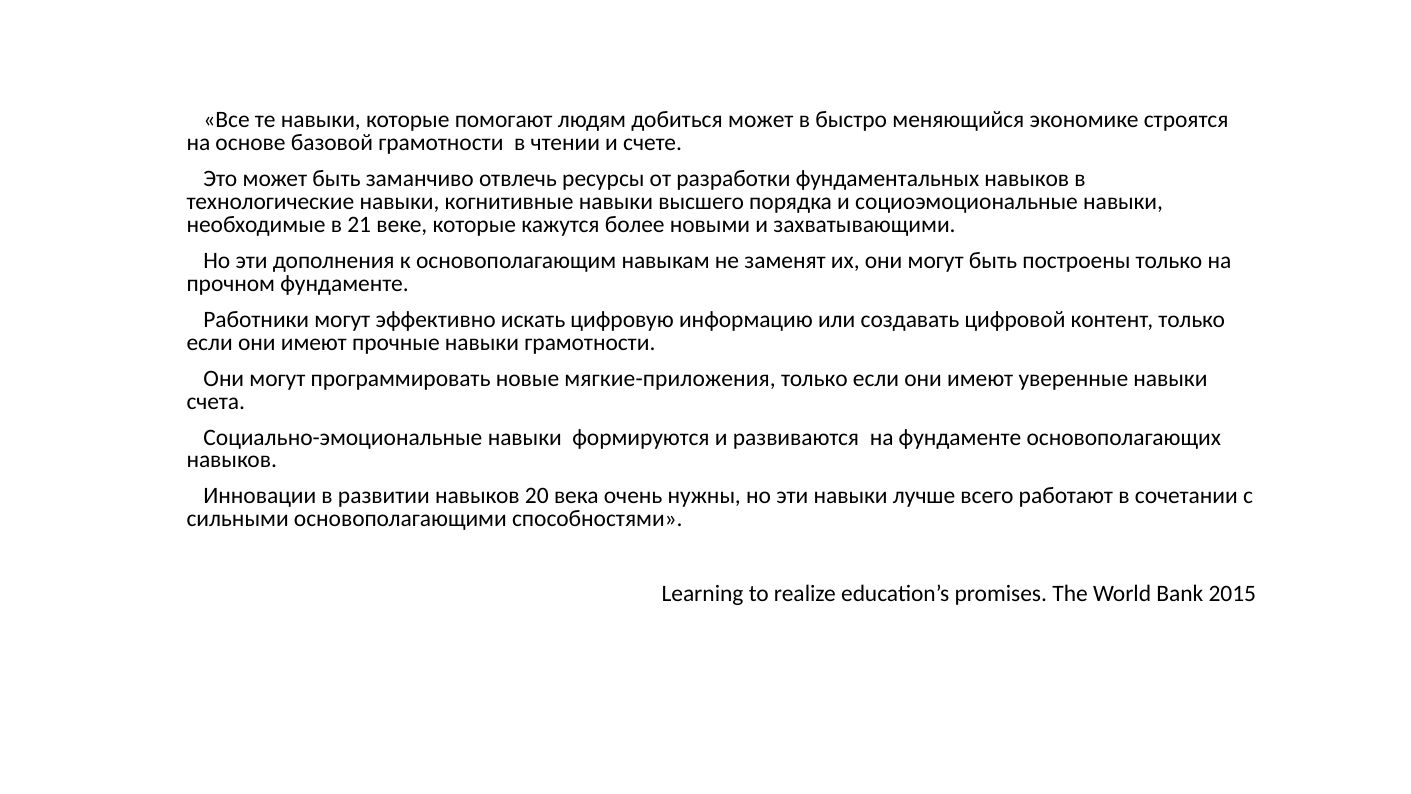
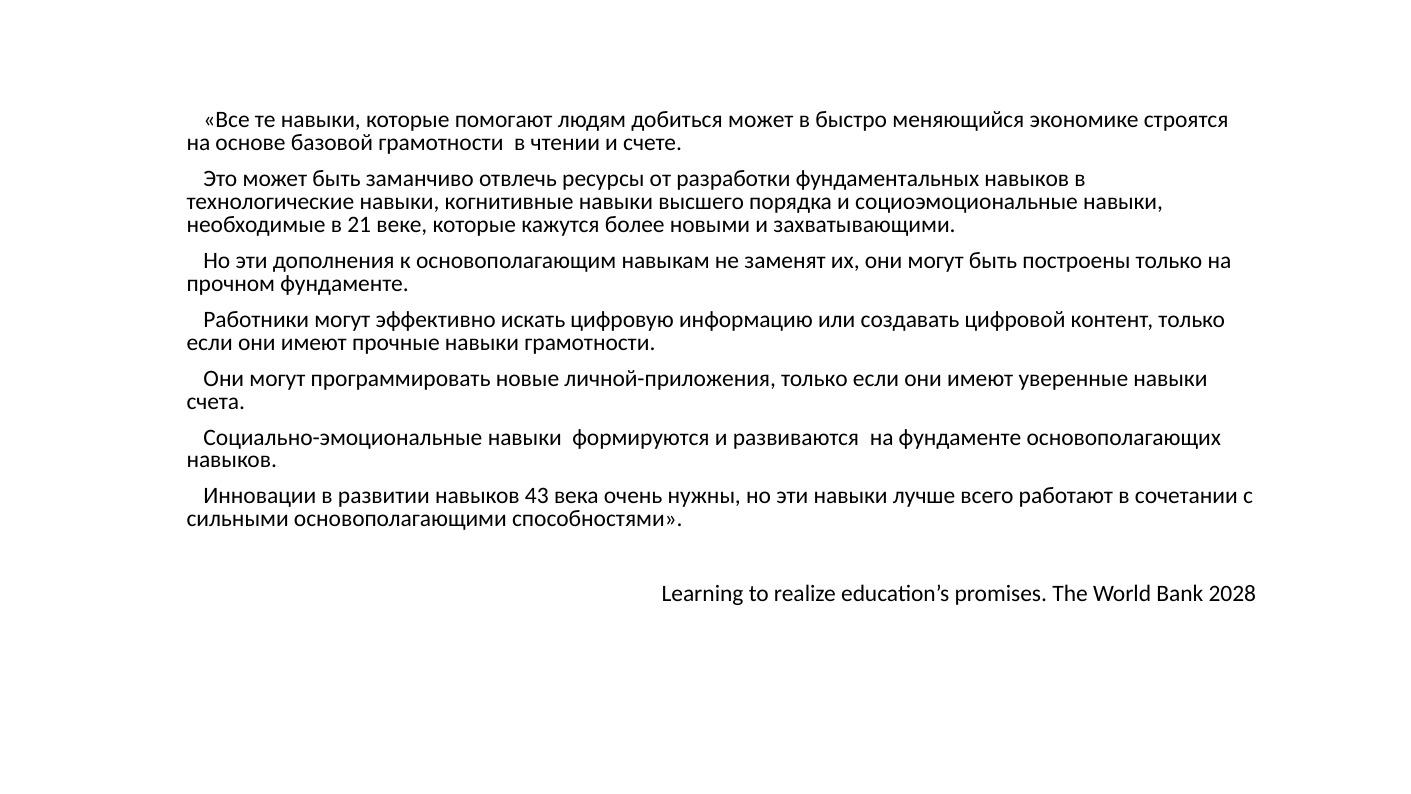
мягкие-приложения: мягкие-приложения -> личной-приложения
20: 20 -> 43
2015: 2015 -> 2028
